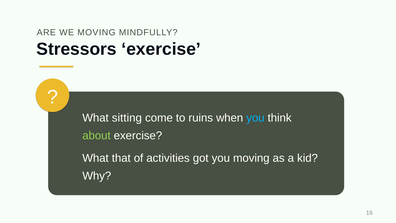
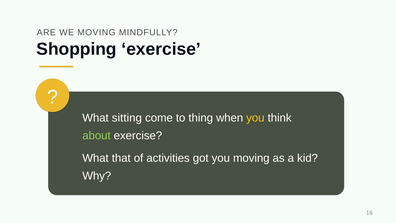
Stressors: Stressors -> Shopping
ruins: ruins -> thing
you at (255, 118) colour: light blue -> yellow
